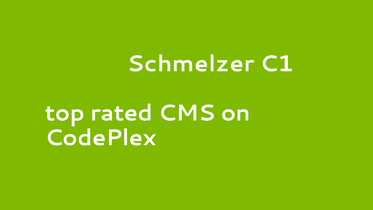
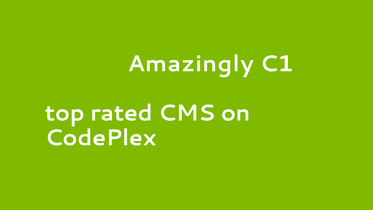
Schmelzer: Schmelzer -> Amazingly
